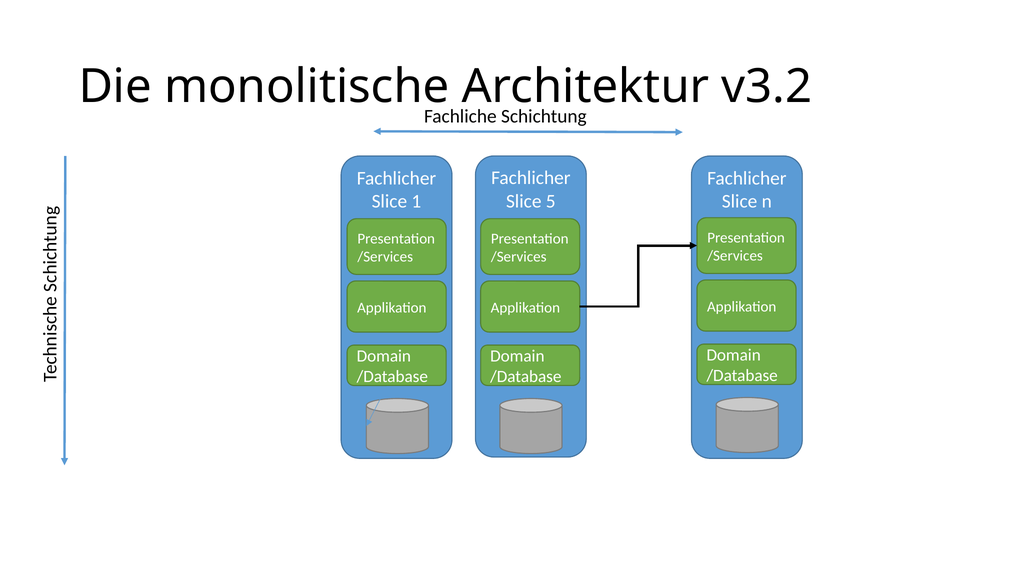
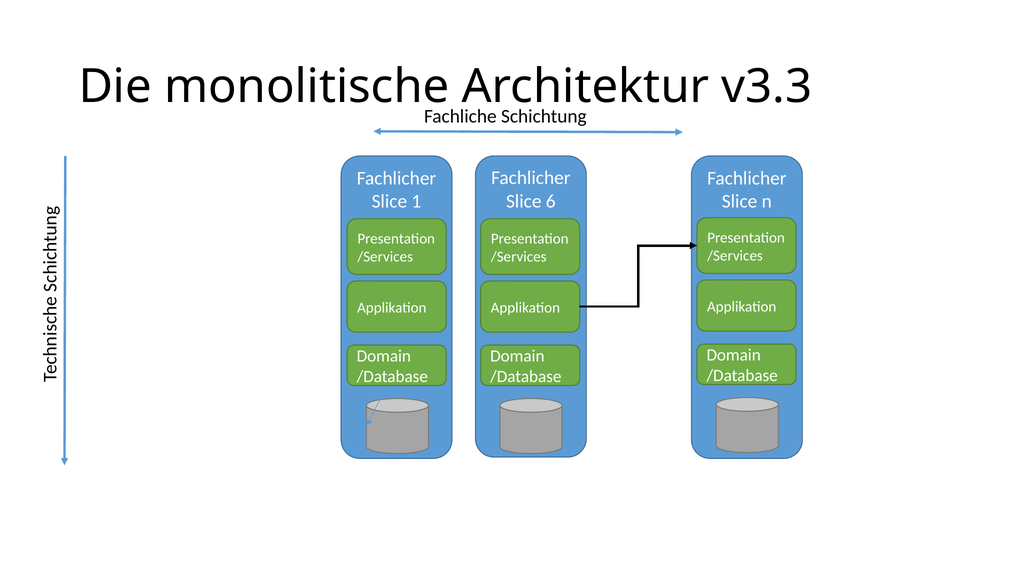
v3.2: v3.2 -> v3.3
5: 5 -> 6
